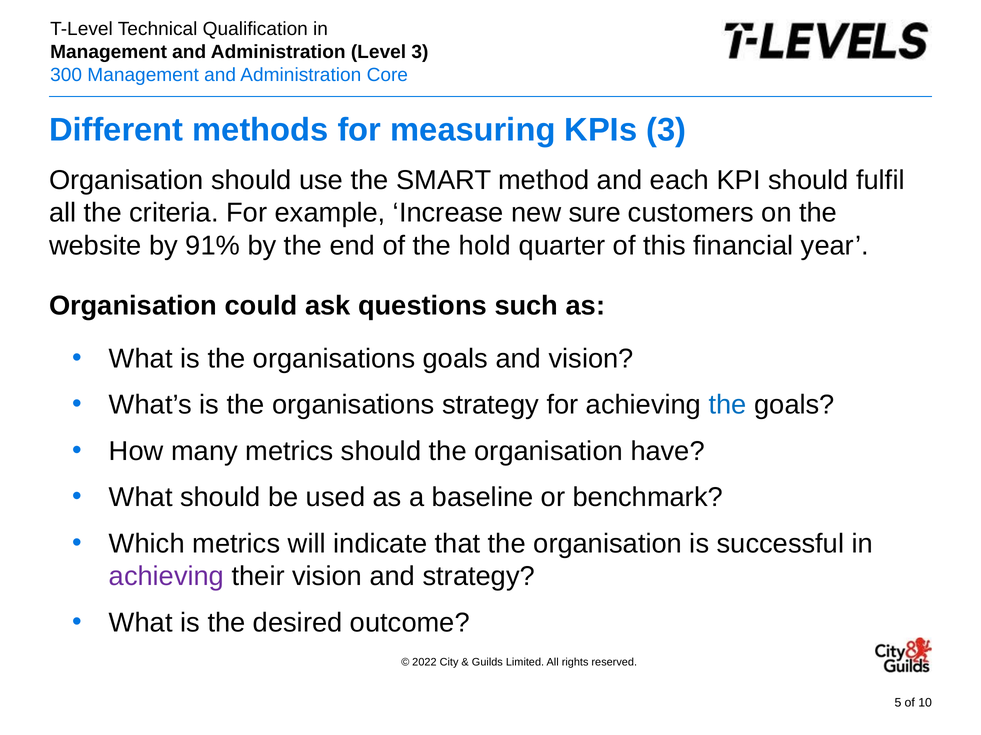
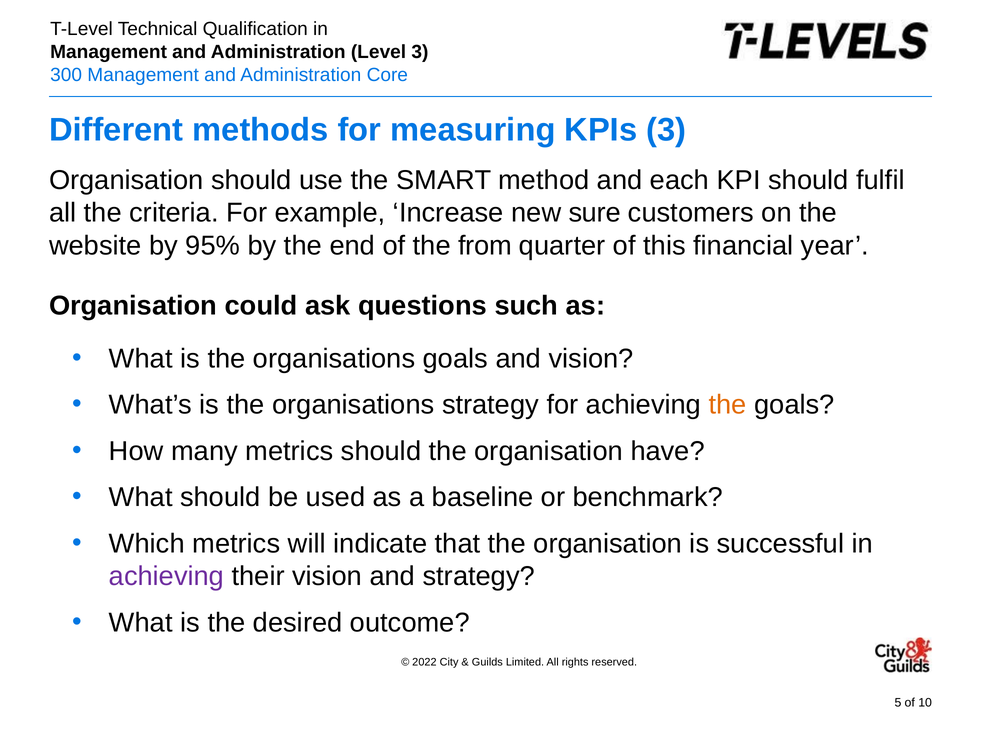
91%: 91% -> 95%
hold: hold -> from
the at (728, 405) colour: blue -> orange
